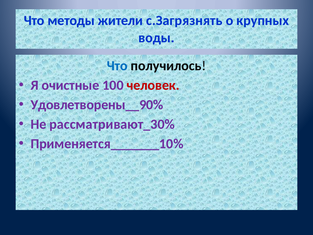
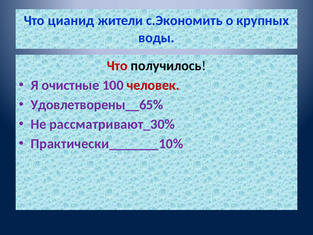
методы: методы -> цианид
с.Загрязнять: с.Загрязнять -> с.Экономить
Что at (117, 66) colour: blue -> red
Удовлетворены__90%: Удовлетворены__90% -> Удовлетворены__65%
Применяется_______10%: Применяется_______10% -> Практически_______10%
